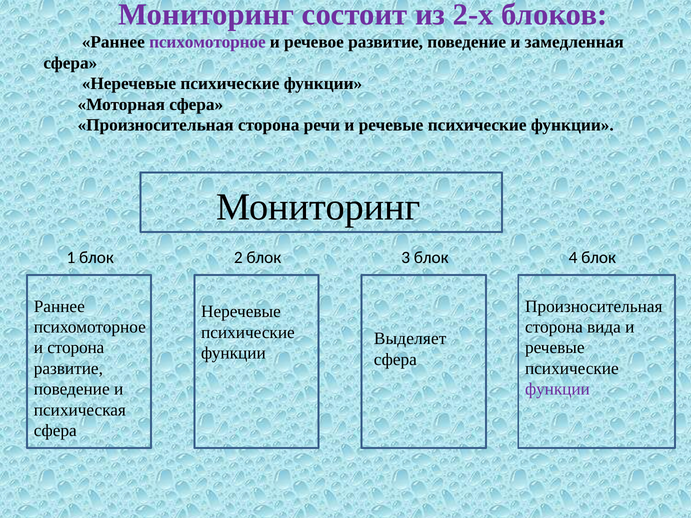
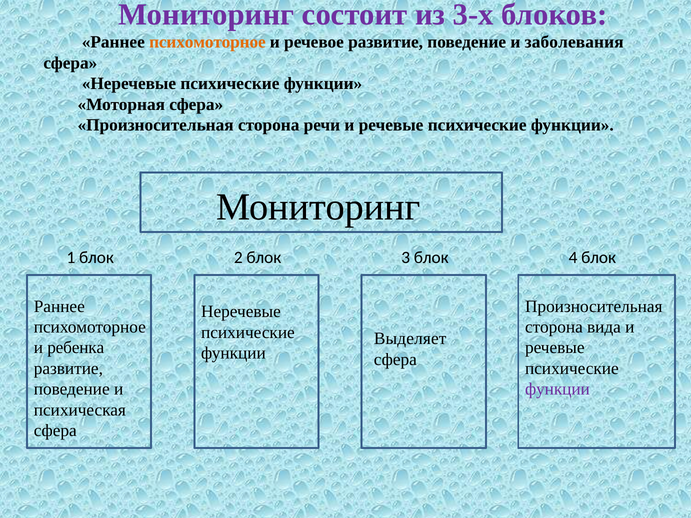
2-х: 2-х -> 3-х
психомоторное at (207, 42) colour: purple -> orange
замедленная: замедленная -> заболевания
и сторона: сторона -> ребенка
